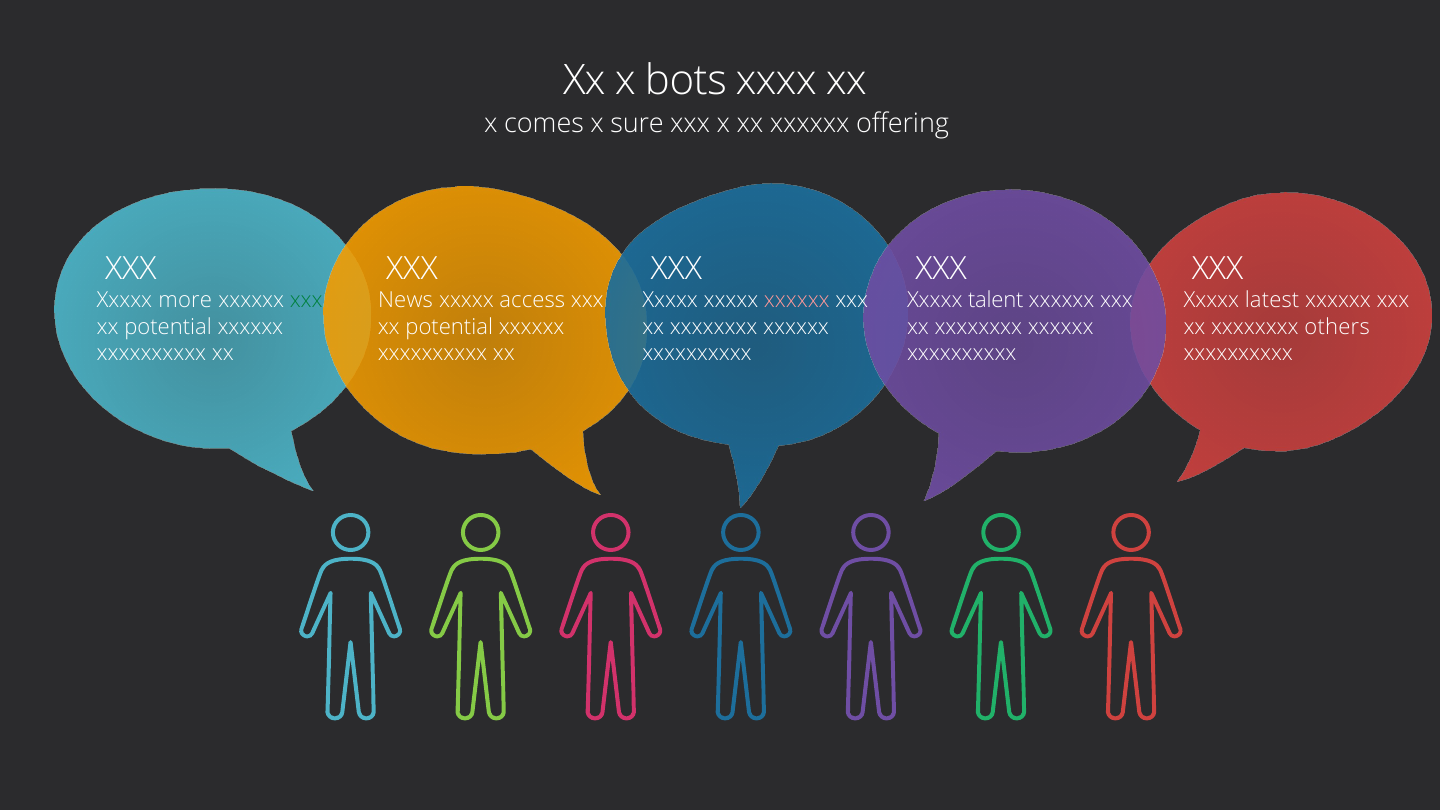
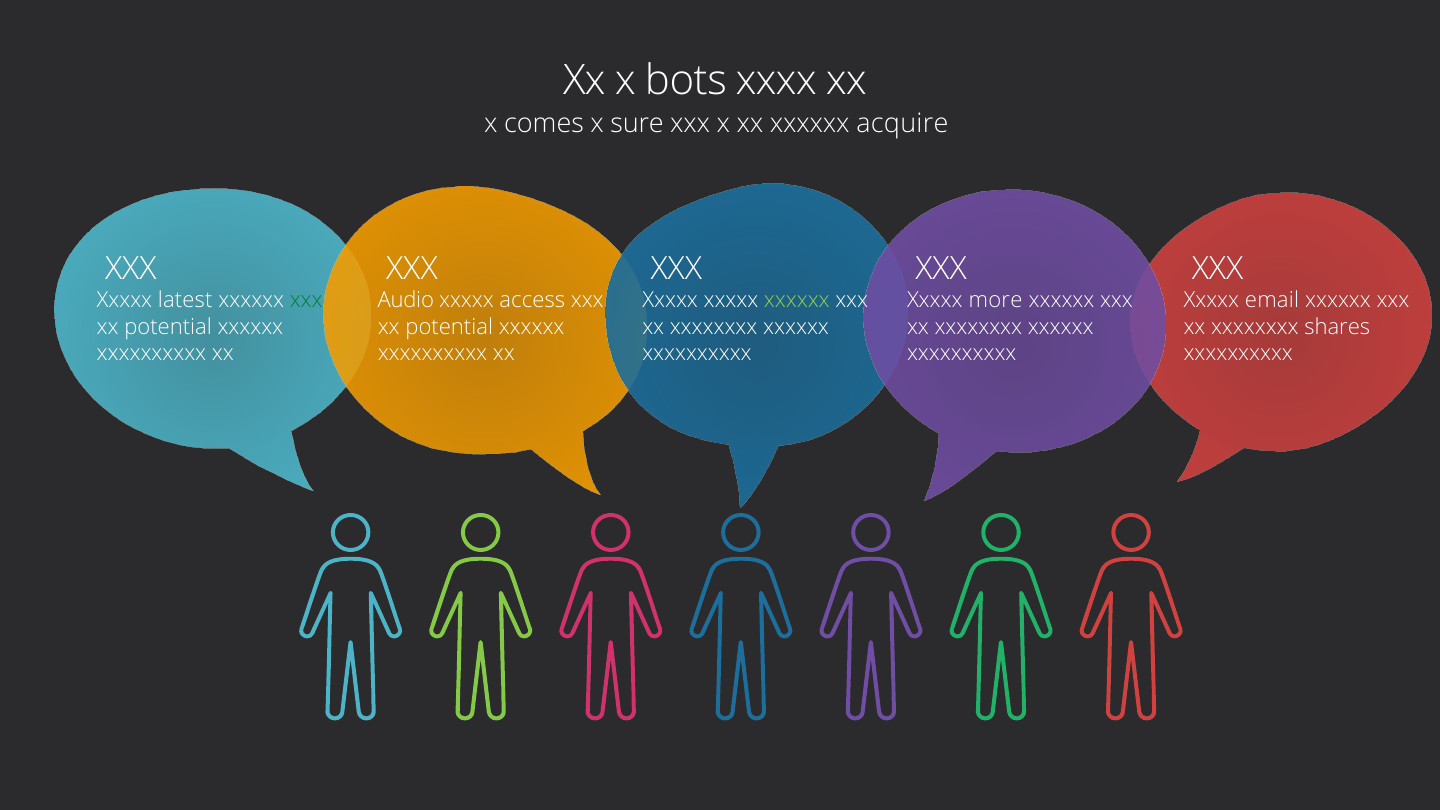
offering: offering -> acquire
more: more -> latest
News: News -> Audio
xxxxxx at (797, 301) colour: pink -> light green
talent: talent -> more
latest: latest -> email
others: others -> shares
